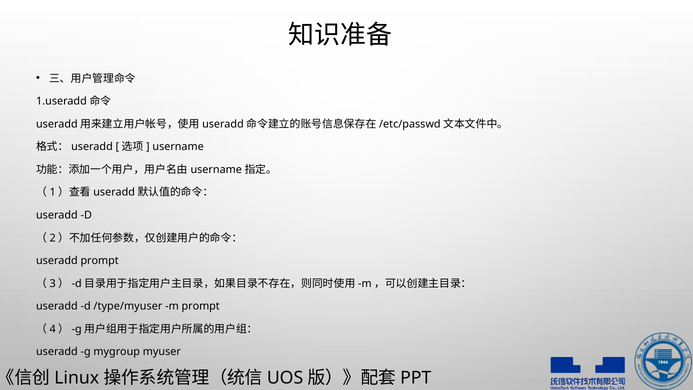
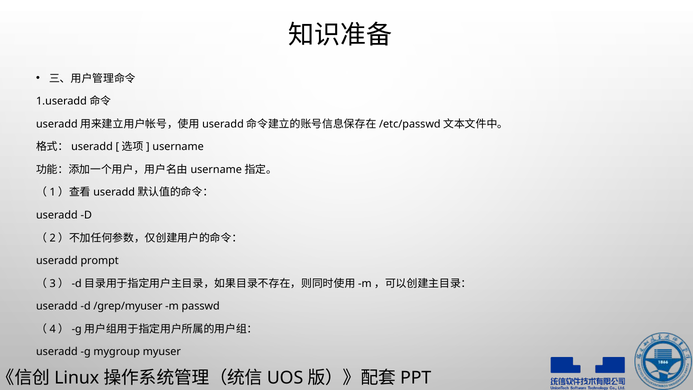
/type/myuser: /type/myuser -> /grep/myuser
m prompt: prompt -> passwd
